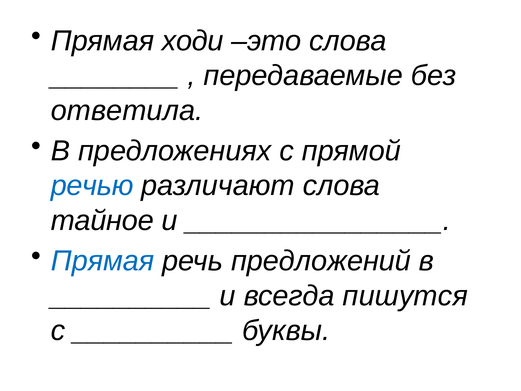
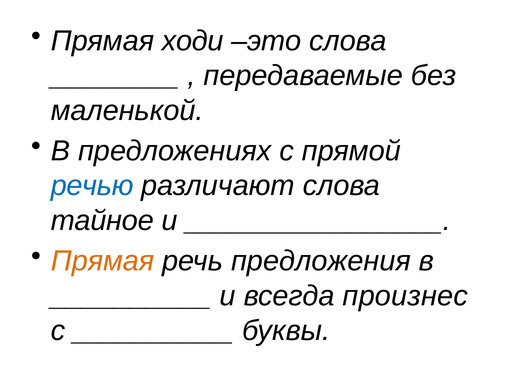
ответила: ответила -> маленькой
Прямая at (103, 261) colour: blue -> orange
предложений: предложений -> предложения
пишутся: пишутся -> произнес
